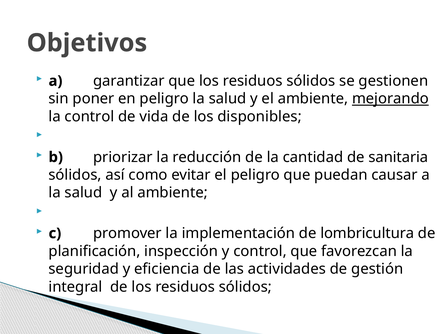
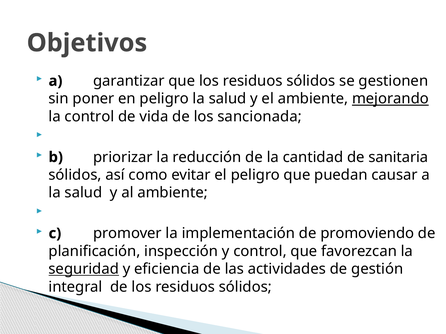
disponibles: disponibles -> sancionada
lombricultura: lombricultura -> promoviendo
seguridad underline: none -> present
